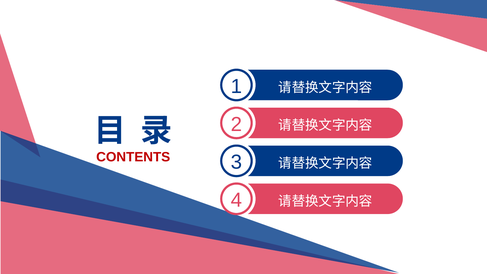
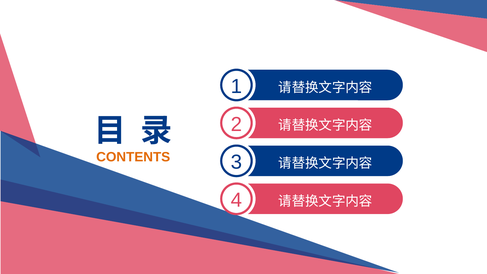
CONTENTS colour: red -> orange
